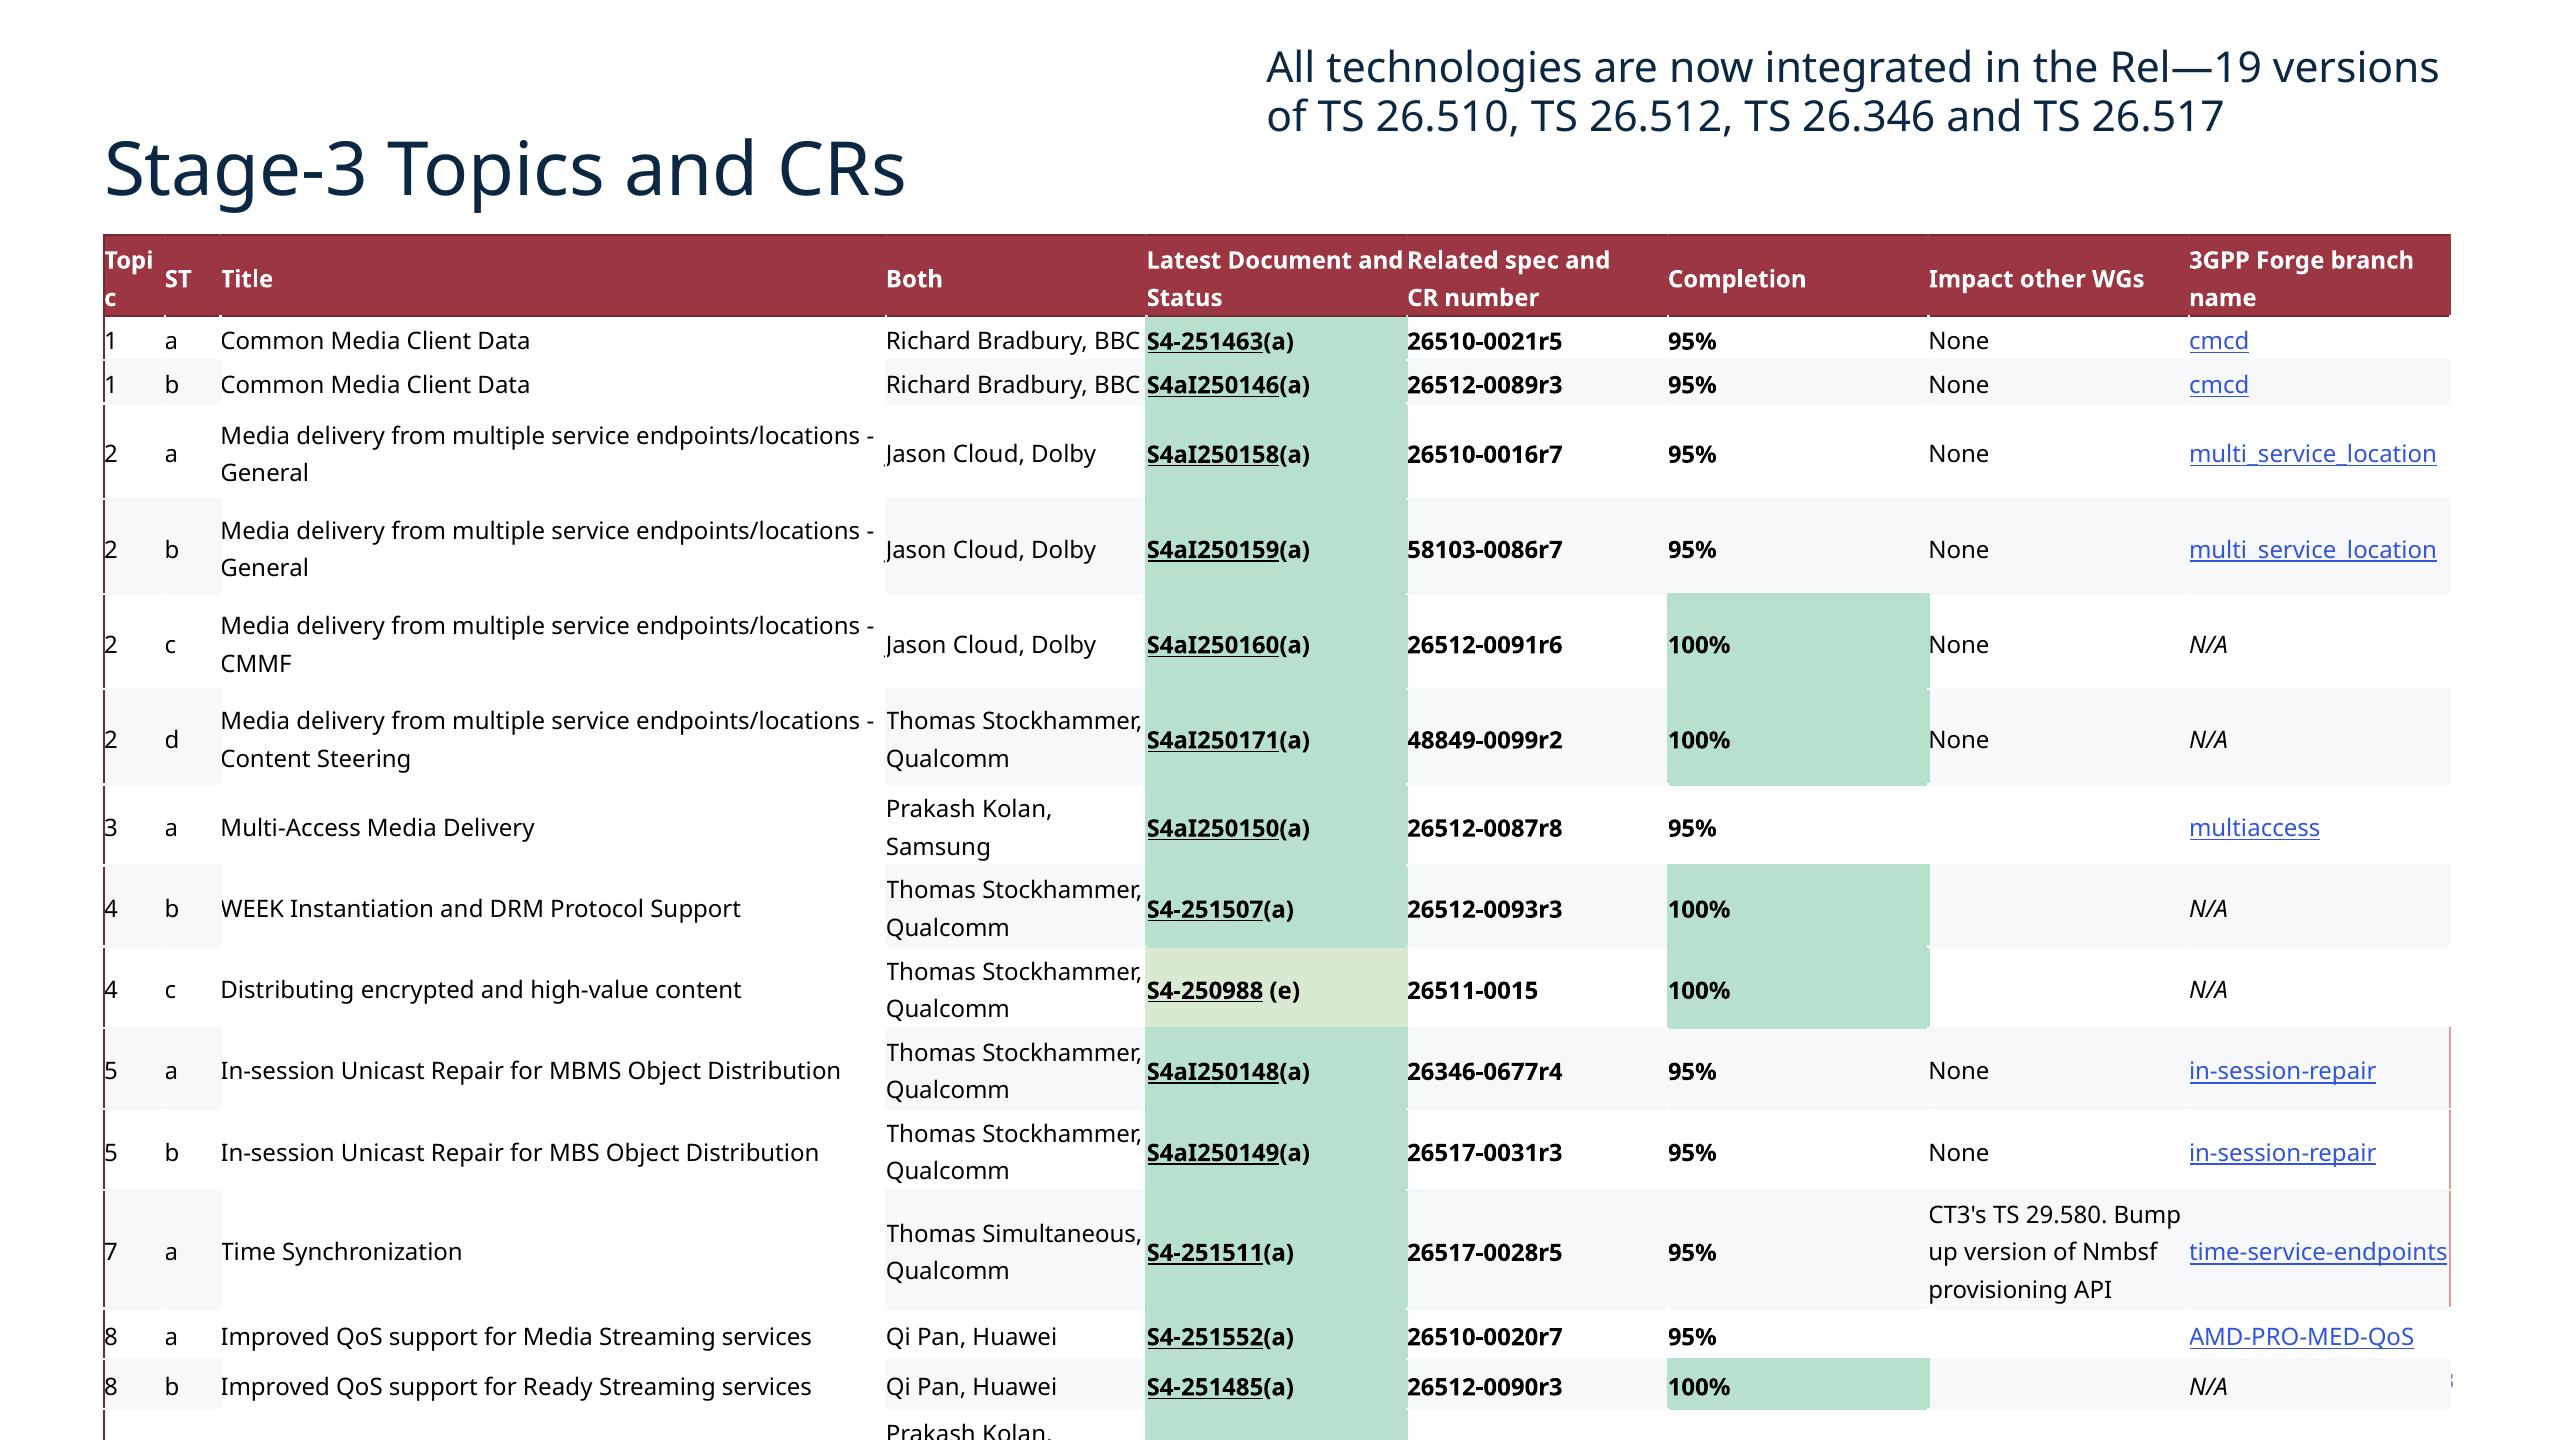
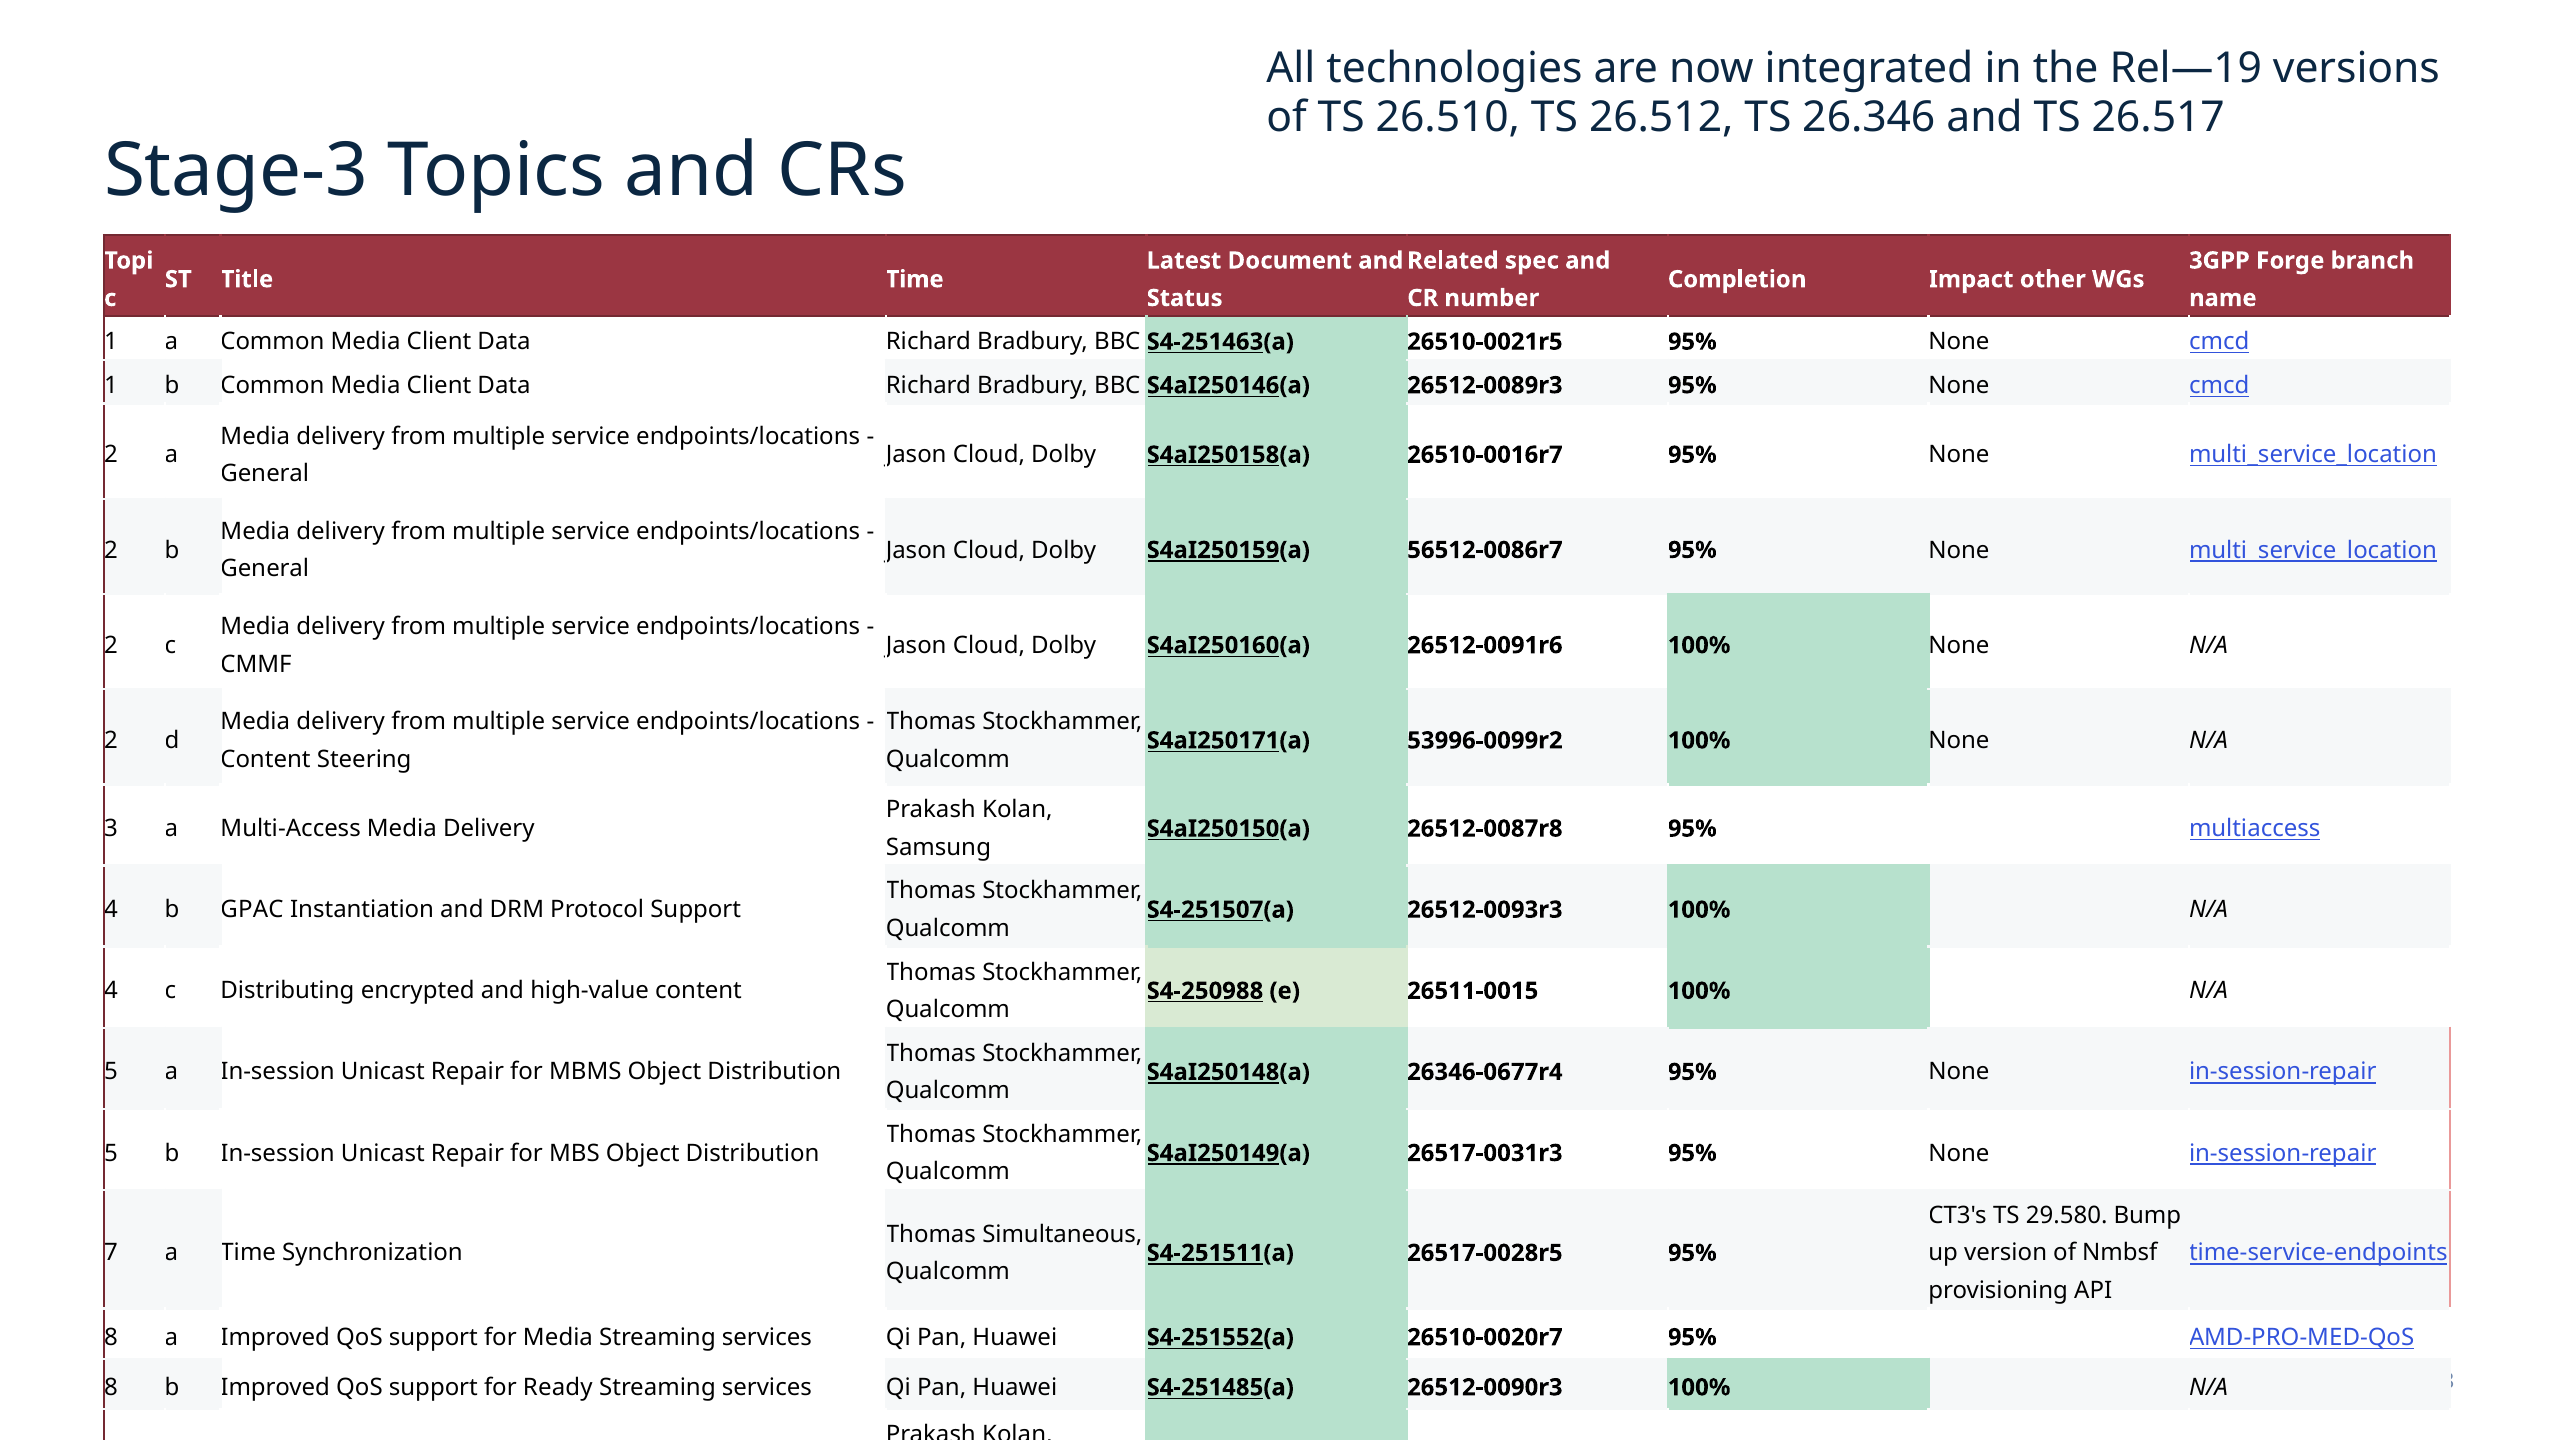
Title Both: Both -> Time
58103-0086r7: 58103-0086r7 -> 56512-0086r7
48849-0099r2: 48849-0099r2 -> 53996-0099r2
WEEK: WEEK -> GPAC
